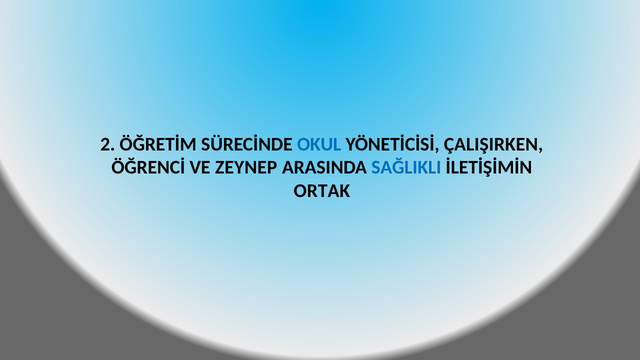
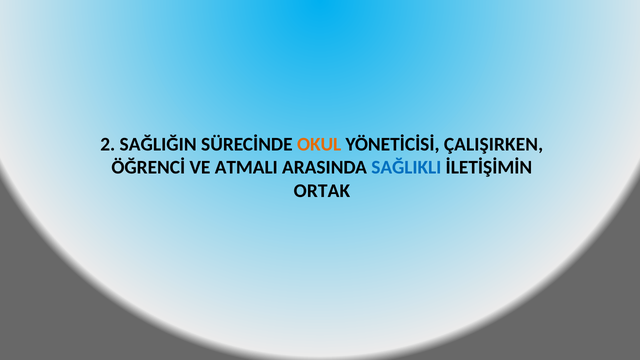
ÖĞRETİM: ÖĞRETİM -> SAĞLIĞIN
OKUL colour: blue -> orange
ZEYNEP: ZEYNEP -> ATMALI
